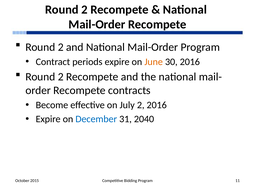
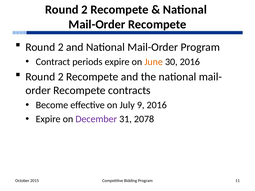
July 2: 2 -> 9
December colour: blue -> purple
2040: 2040 -> 2078
